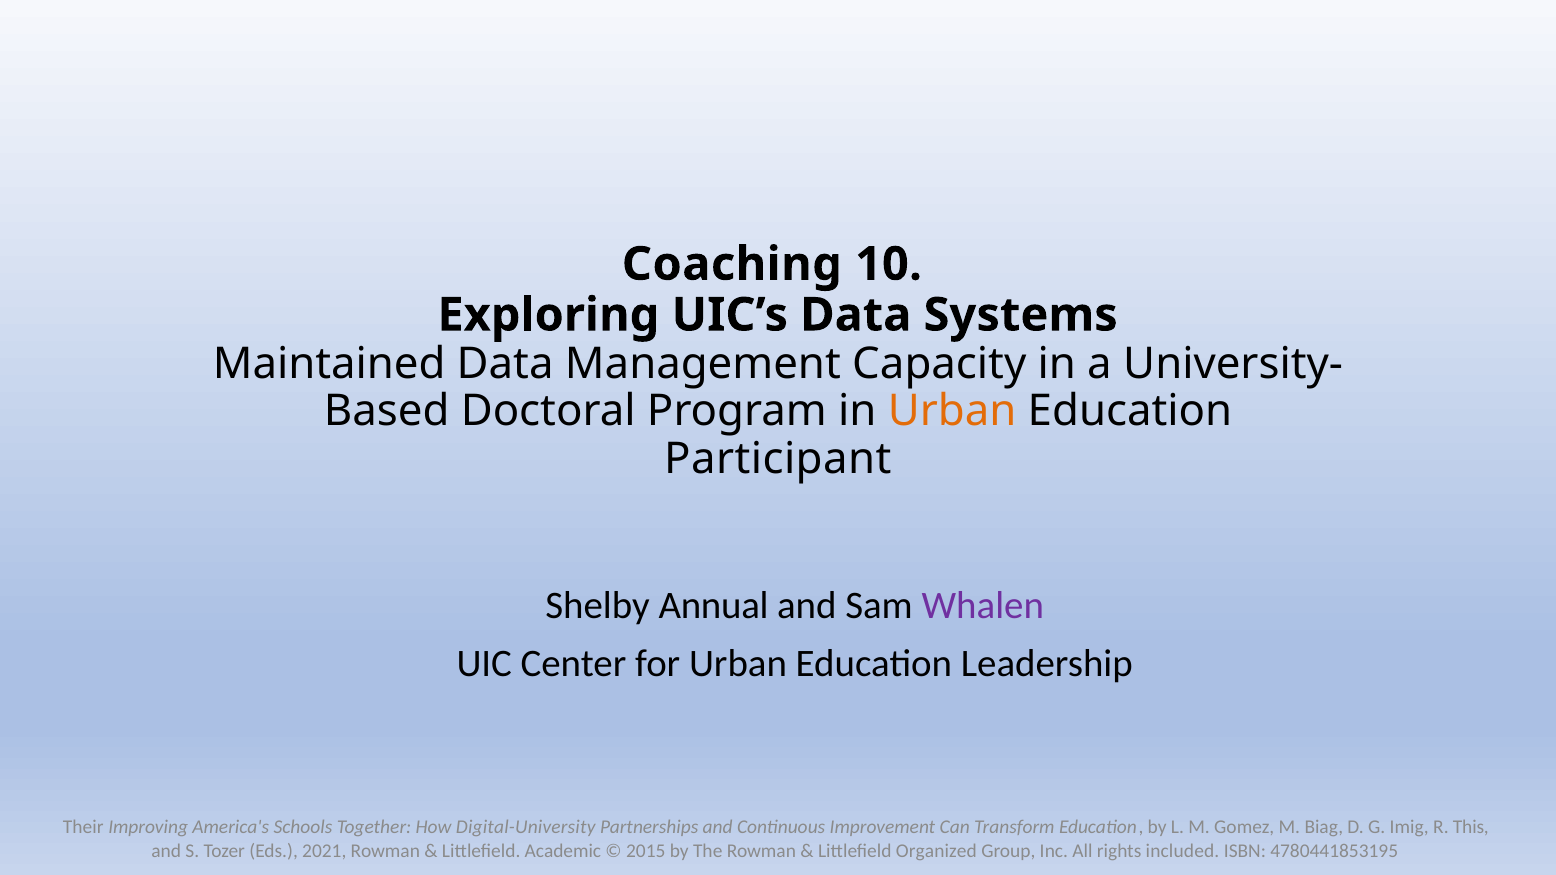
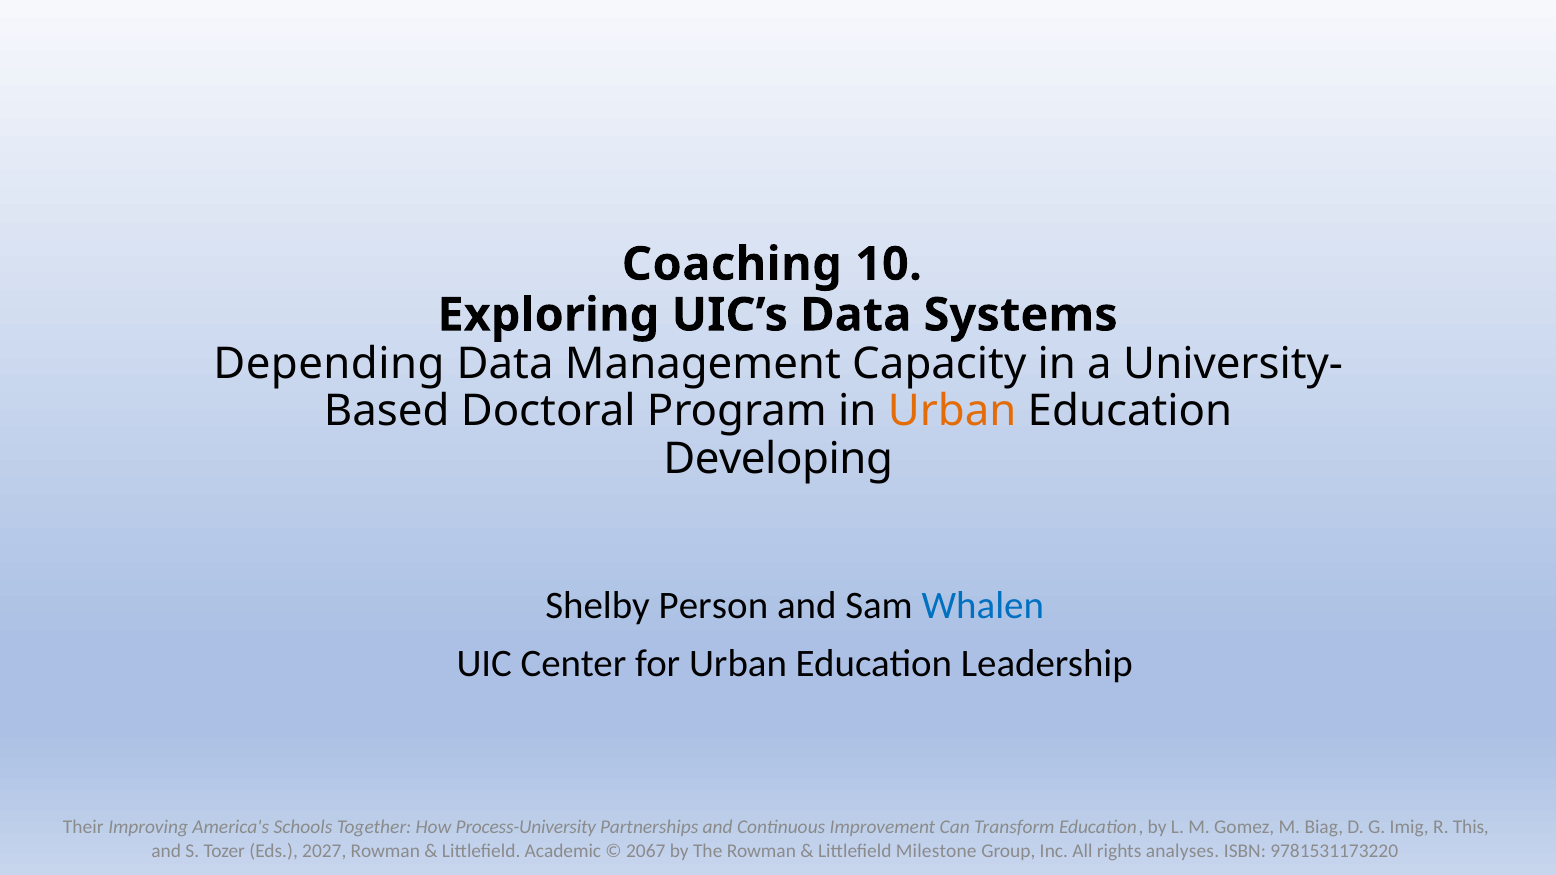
Maintained: Maintained -> Depending
Participant: Participant -> Developing
Annual: Annual -> Person
Whalen colour: purple -> blue
Digital-University: Digital-University -> Process-University
2021: 2021 -> 2027
2015: 2015 -> 2067
Organized: Organized -> Milestone
included: included -> analyses
4780441853195: 4780441853195 -> 9781531173220
